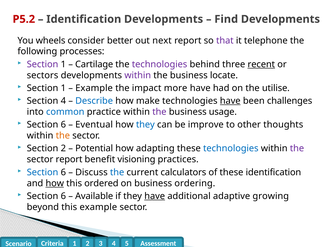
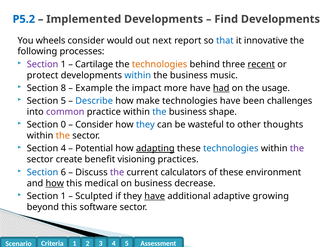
P5.2 colour: red -> blue
Identification at (84, 19): Identification -> Implemented
better: better -> would
that colour: purple -> blue
telephone: telephone -> innovative
technologies at (160, 64) colour: purple -> orange
sectors: sectors -> protect
within at (138, 75) colour: purple -> blue
locate: locate -> music
1 at (63, 88): 1 -> 8
had underline: none -> present
utilise: utilise -> usage
Section 4: 4 -> 5
have at (230, 101) underline: present -> none
common colour: blue -> purple
the at (159, 112) colour: purple -> blue
usage: usage -> shape
6 at (63, 125): 6 -> 0
Eventual at (94, 125): Eventual -> Consider
improve: improve -> wasteful
Section 2: 2 -> 4
adapting underline: none -> present
sector report: report -> create
the at (117, 173) colour: blue -> purple
these identification: identification -> environment
ordered: ordered -> medical
ordering: ordering -> decrease
6 at (63, 196): 6 -> 1
Available: Available -> Sculpted
this example: example -> software
